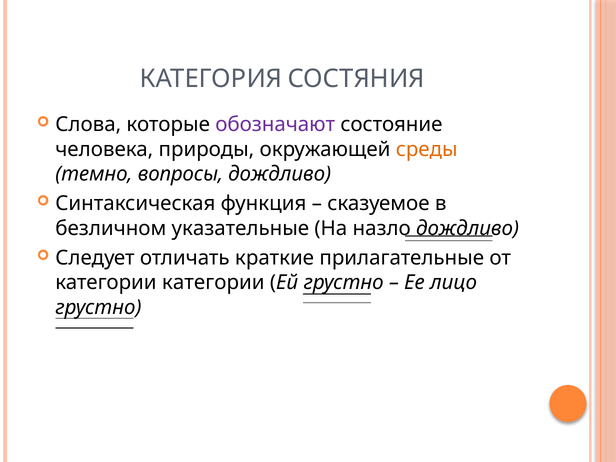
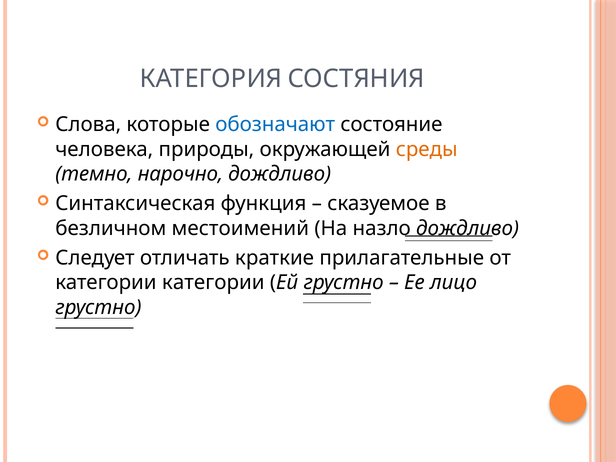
обозначают colour: purple -> blue
вопросы: вопросы -> нарочно
указательные: указательные -> местоимений
